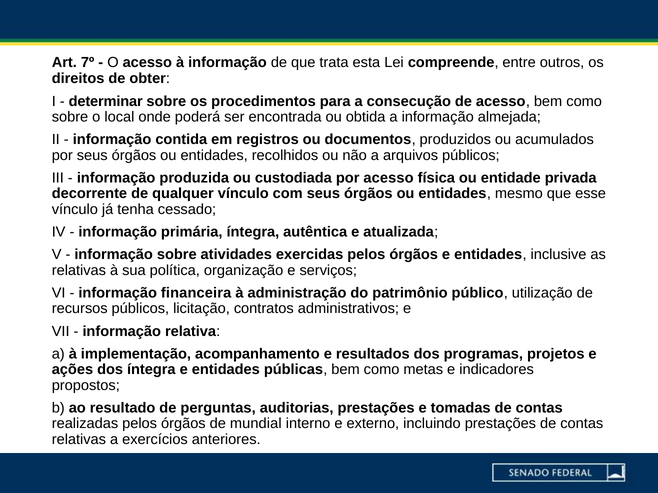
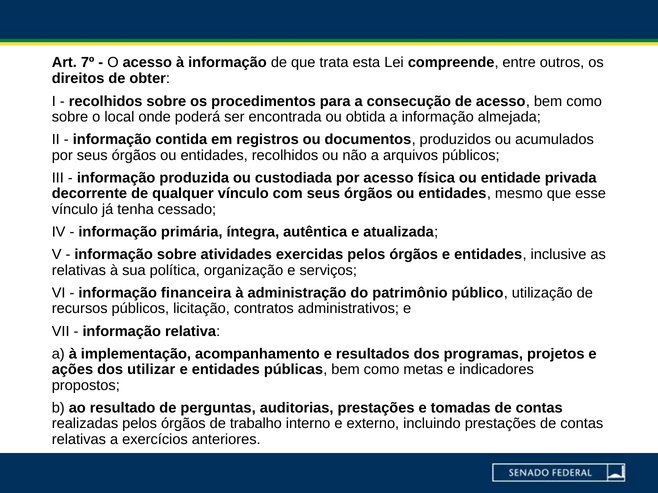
determinar at (106, 101): determinar -> recolhidos
dos íntegra: íntegra -> utilizar
mundial: mundial -> trabalho
